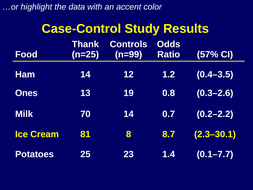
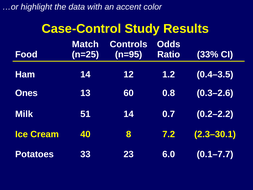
Thank: Thank -> Match
n=99: n=99 -> n=95
57%: 57% -> 33%
19: 19 -> 60
70: 70 -> 51
81: 81 -> 40
8.7: 8.7 -> 7.2
25: 25 -> 33
1.4: 1.4 -> 6.0
